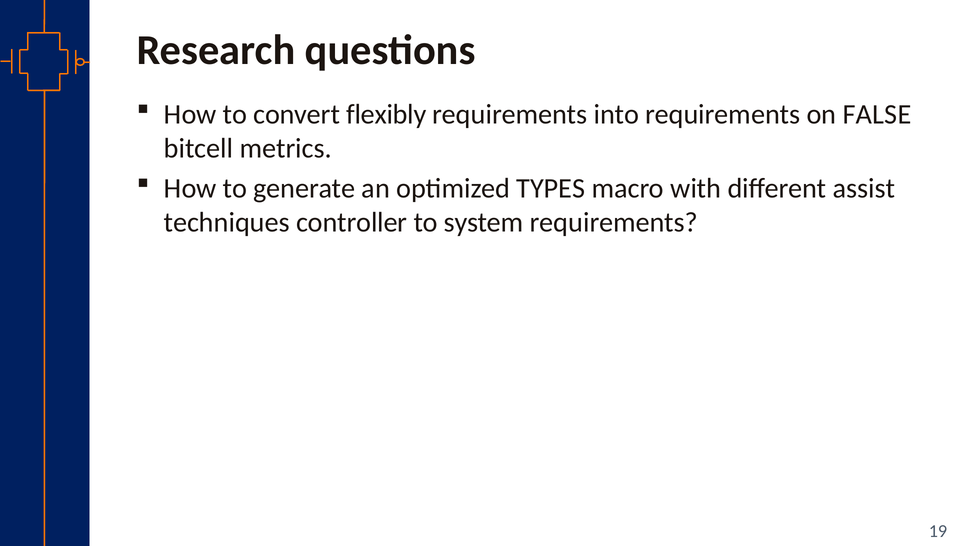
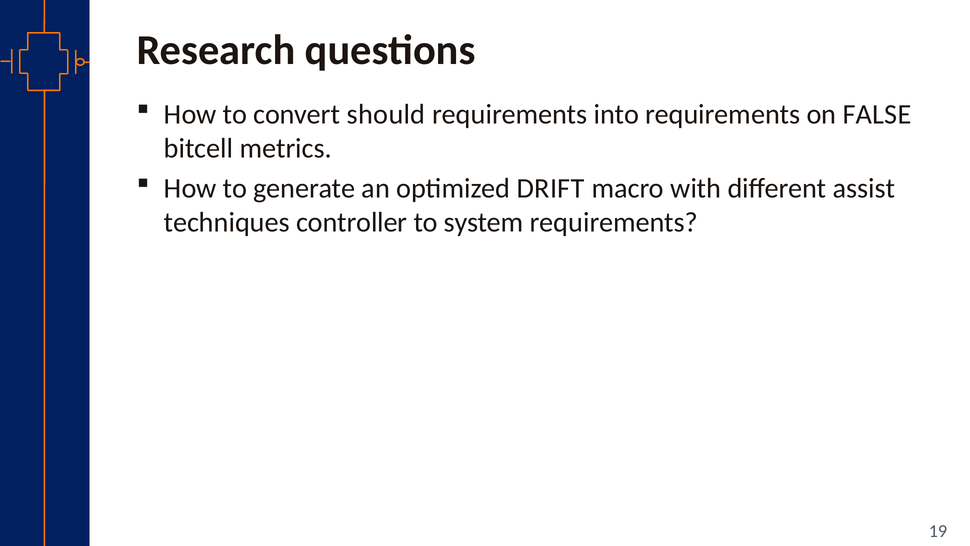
flexibly: flexibly -> should
TYPES: TYPES -> DRIFT
